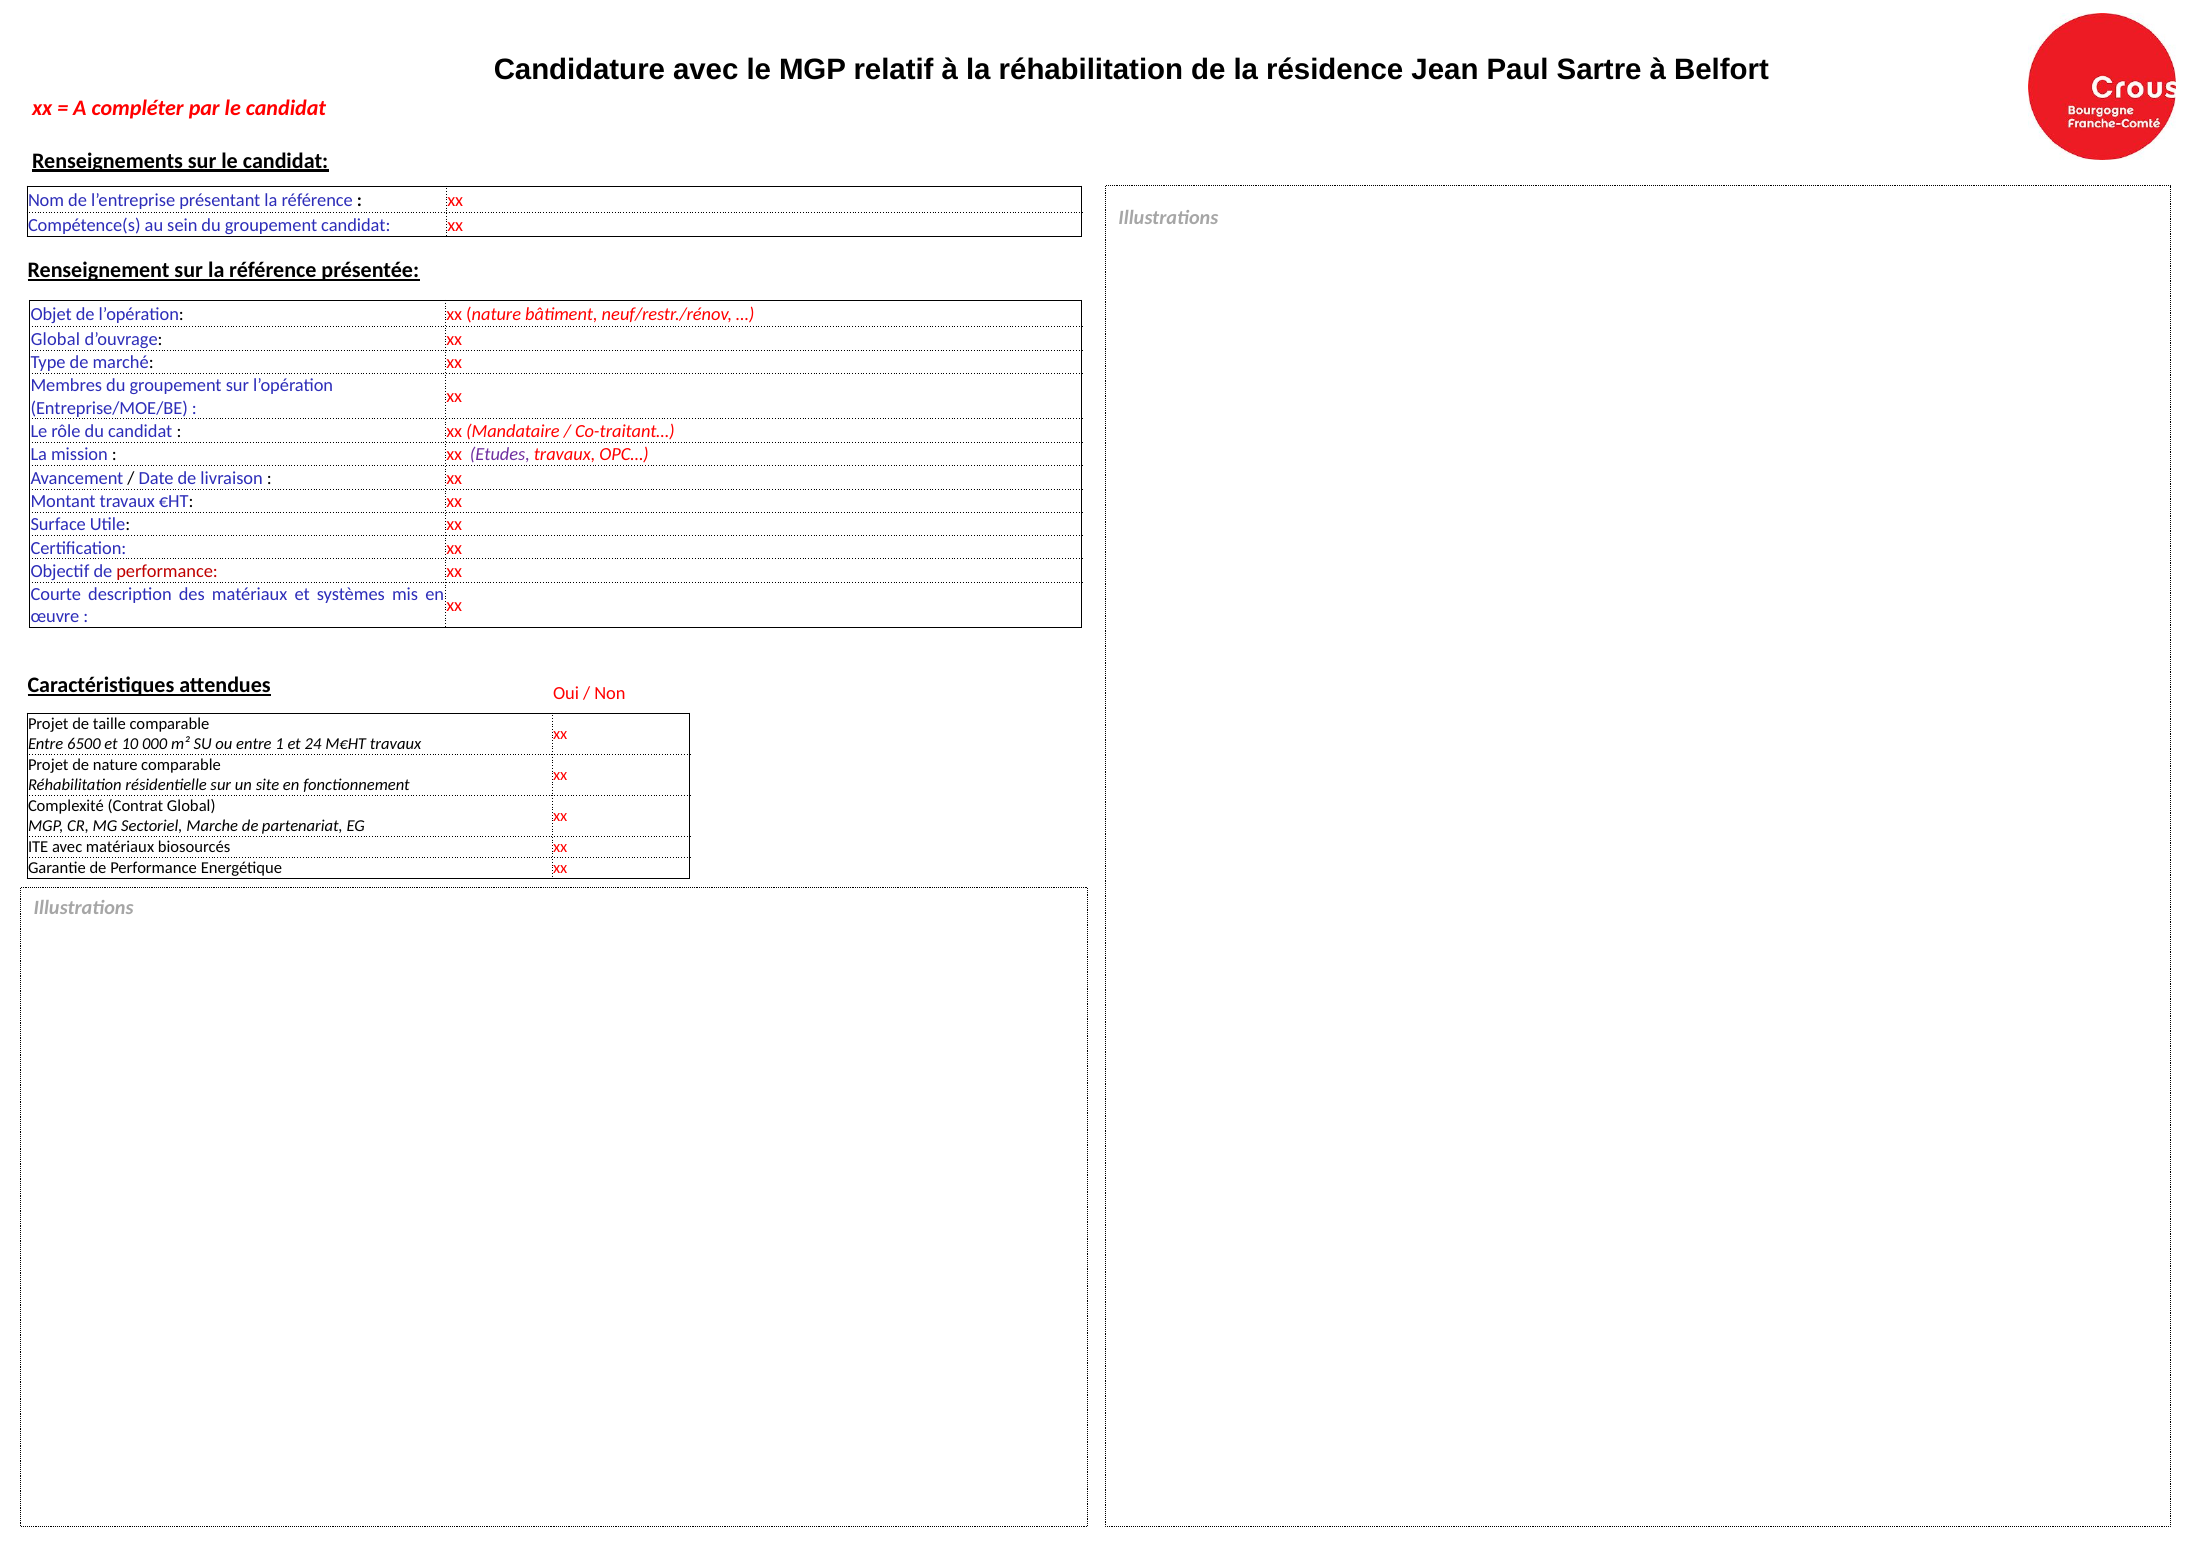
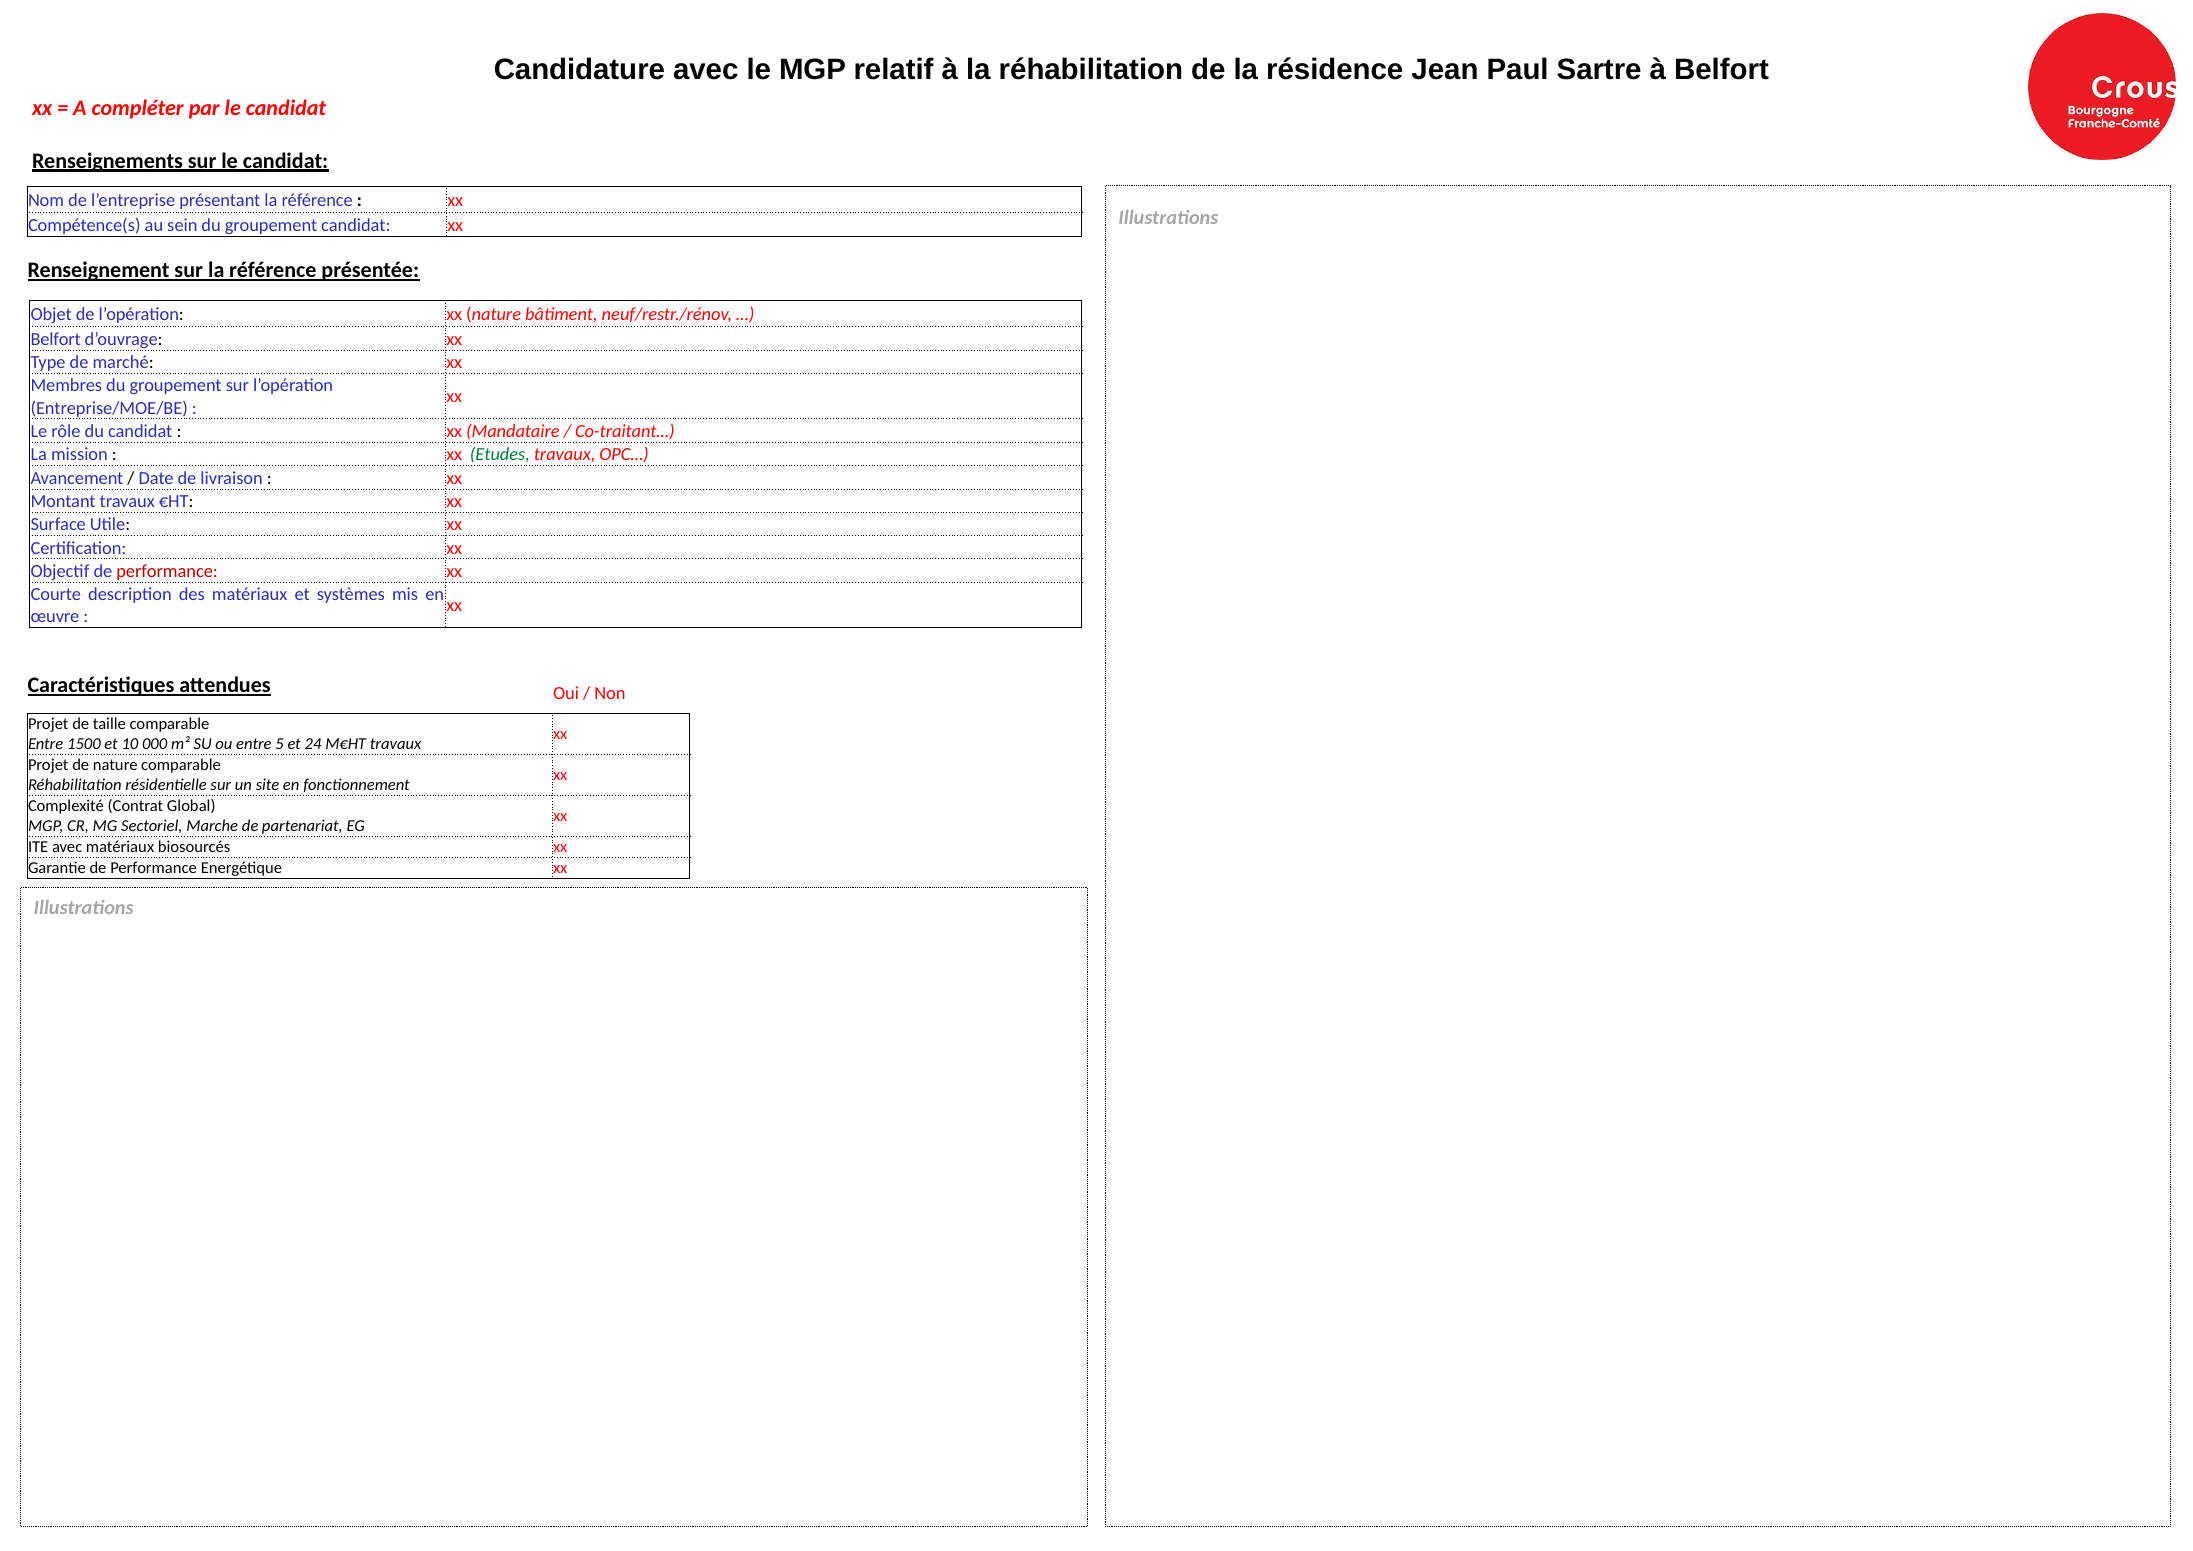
Global at (55, 339): Global -> Belfort
Etudes colour: purple -> green
6500: 6500 -> 1500
1: 1 -> 5
